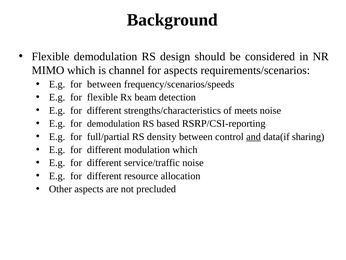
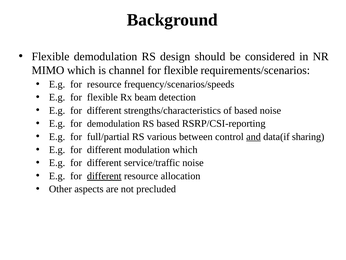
aspects at (181, 70): aspects -> flexible
for between: between -> resource
of meets: meets -> based
density: density -> various
different at (104, 176) underline: none -> present
